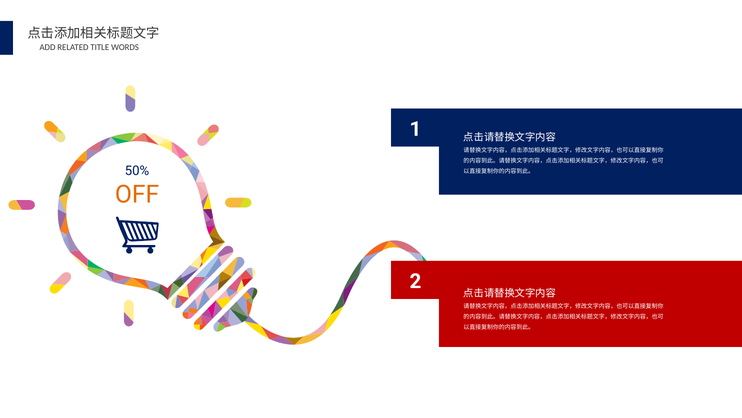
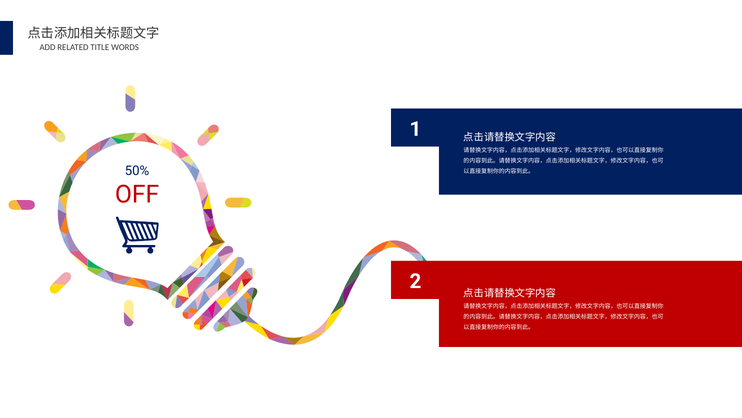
OFF colour: orange -> red
